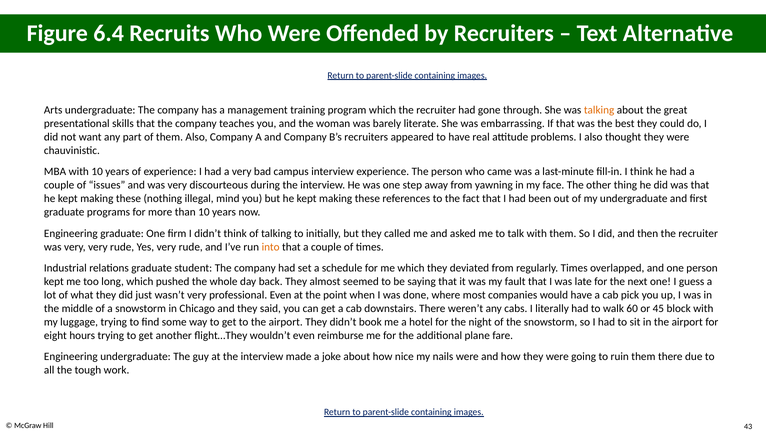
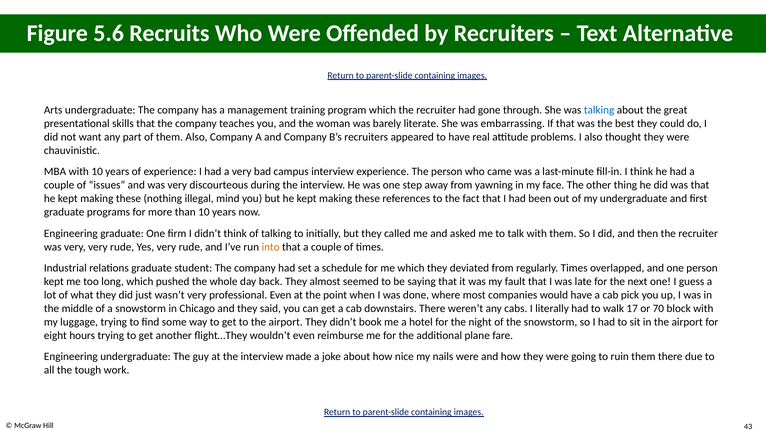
6.4: 6.4 -> 5.6
talking at (599, 110) colour: orange -> blue
60: 60 -> 17
45: 45 -> 70
